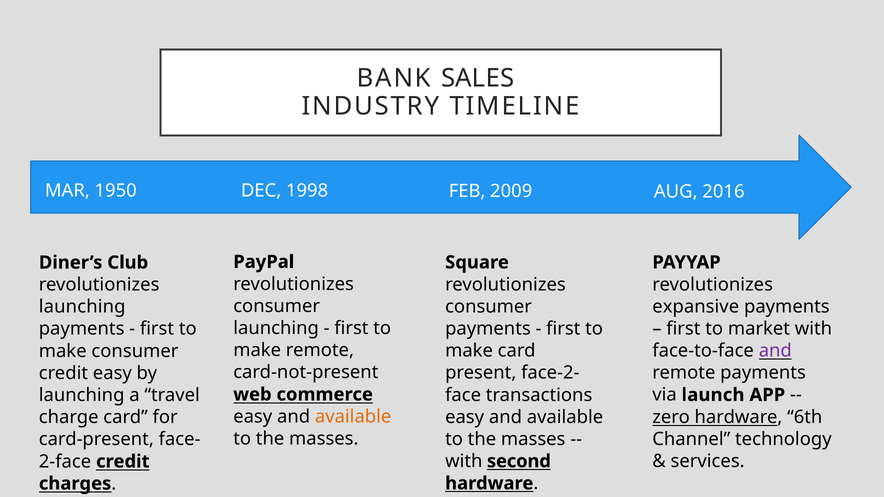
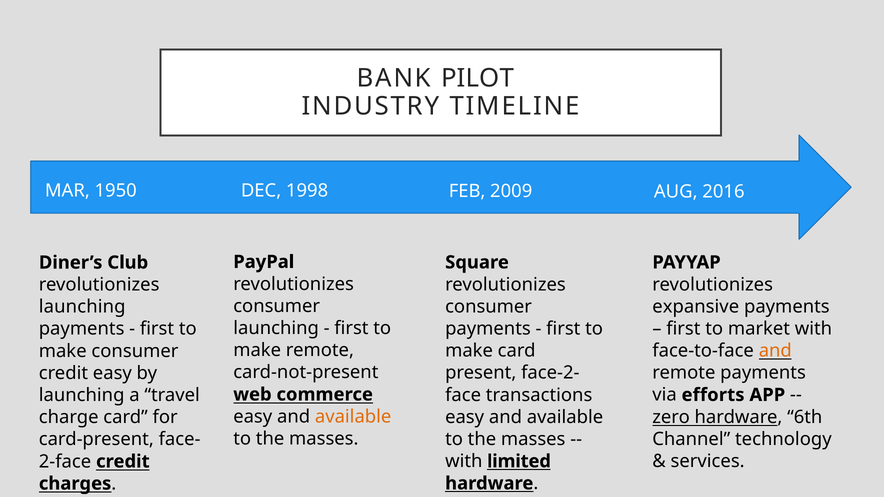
SALES: SALES -> PILOT
and at (775, 351) colour: purple -> orange
launch: launch -> efforts
second: second -> limited
